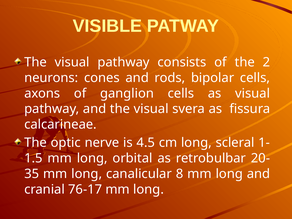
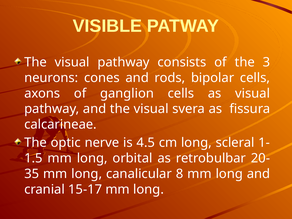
2: 2 -> 3
76-17: 76-17 -> 15-17
